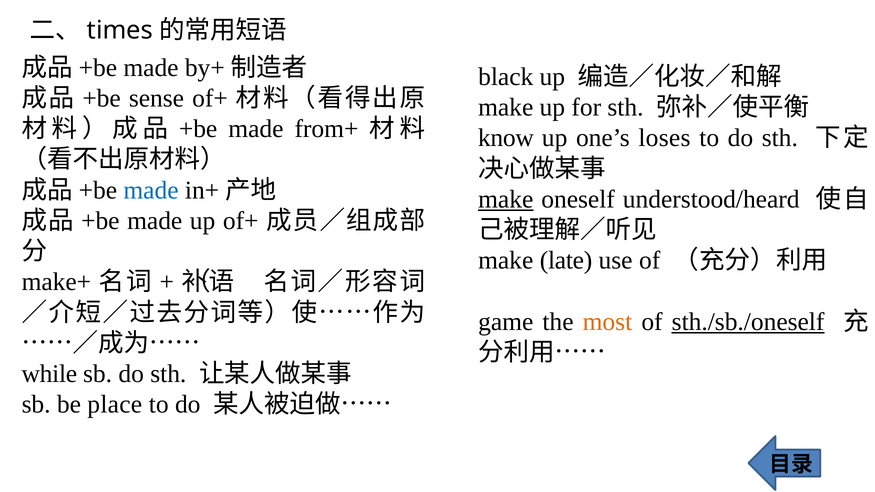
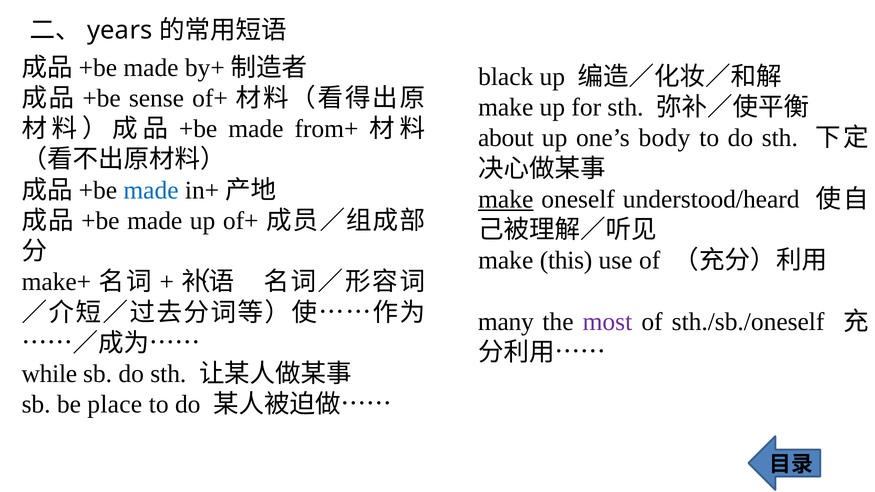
times: times -> years
know: know -> about
loses: loses -> body
late: late -> this
game: game -> many
most colour: orange -> purple
sth./sb./oneself underline: present -> none
